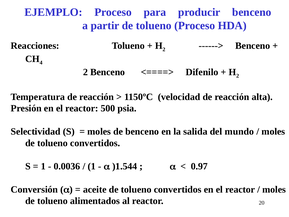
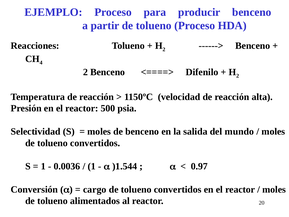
aceite: aceite -> cargo
